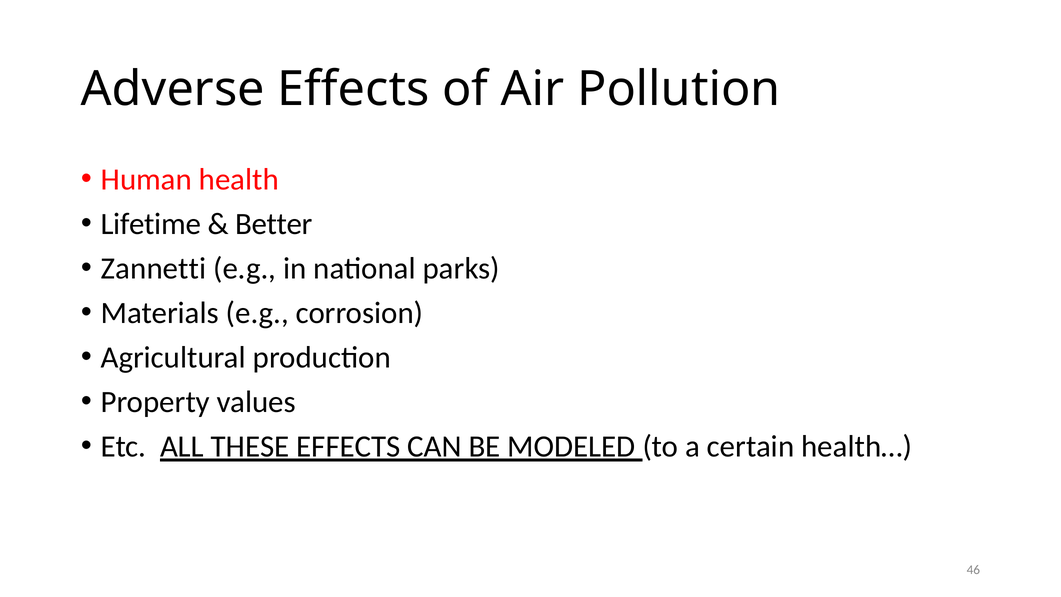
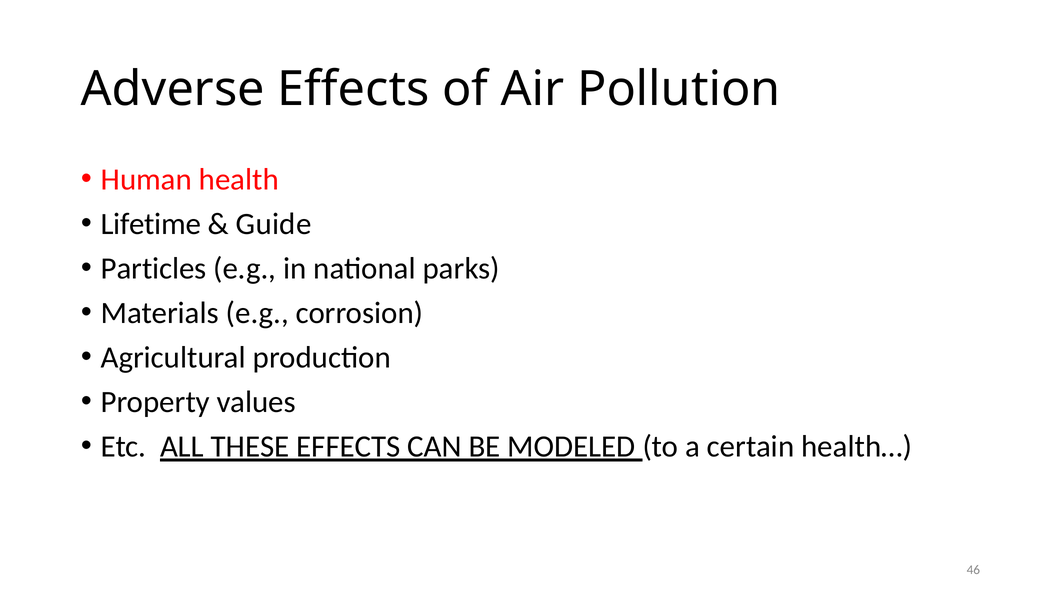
Better: Better -> Guide
Zannetti: Zannetti -> Particles
